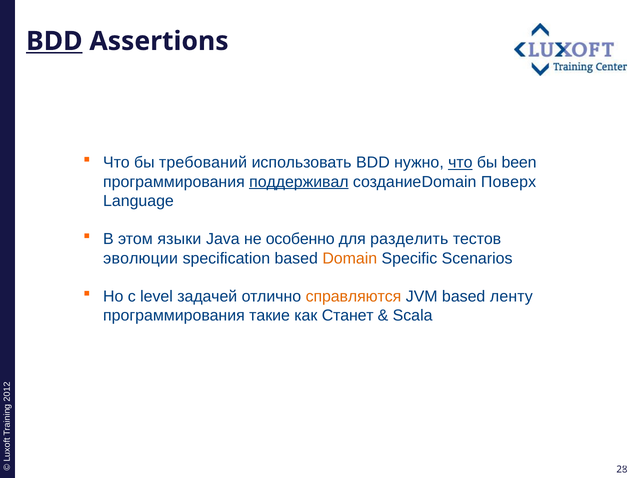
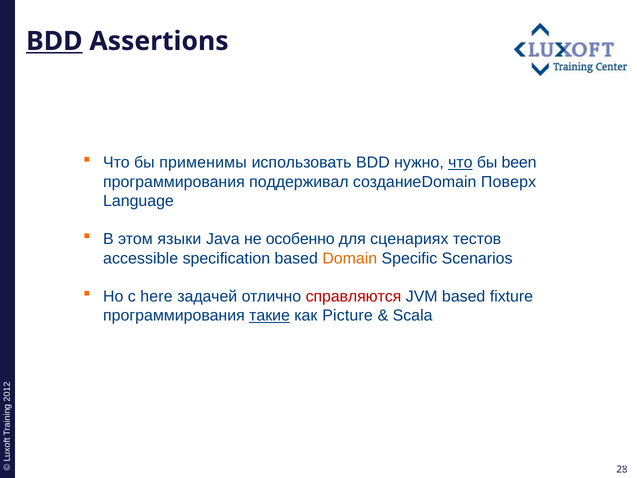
требований: требований -> применимы
поддерживал underline: present -> none
разделить: разделить -> сценариях
эволюции: эволюции -> accessible
level: level -> here
справляются colour: orange -> red
ленту: ленту -> fixture
такие underline: none -> present
Станет: Станет -> Picture
